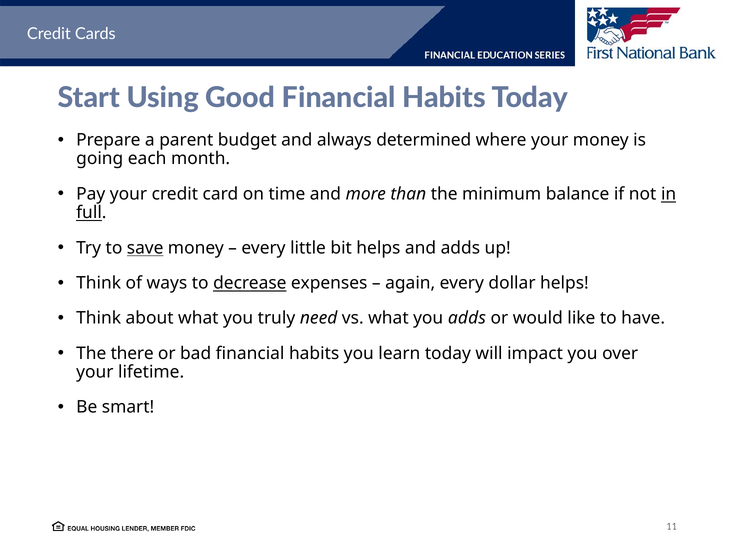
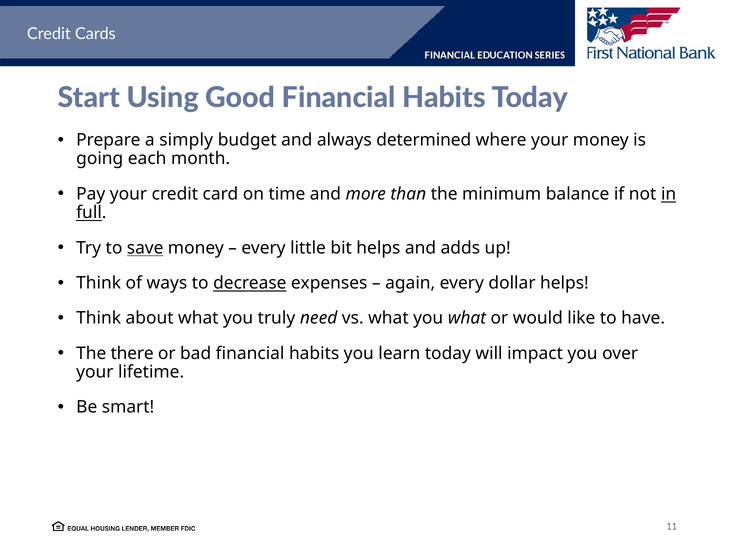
parent: parent -> simply
you adds: adds -> what
